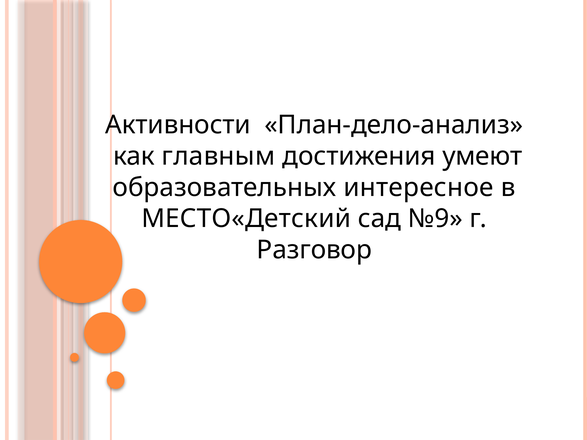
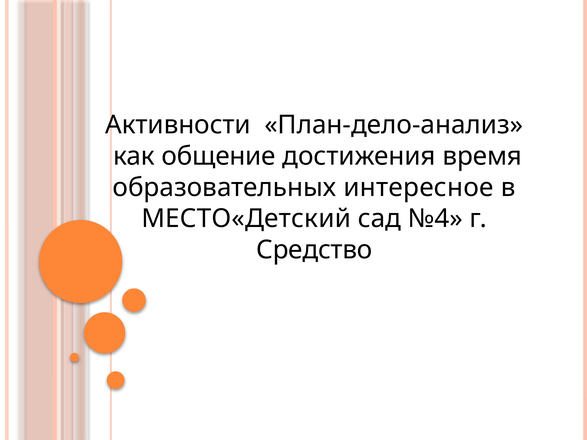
главным: главным -> общение
умеют: умеют -> время
№9: №9 -> №4
Разговор: Разговор -> Средство
